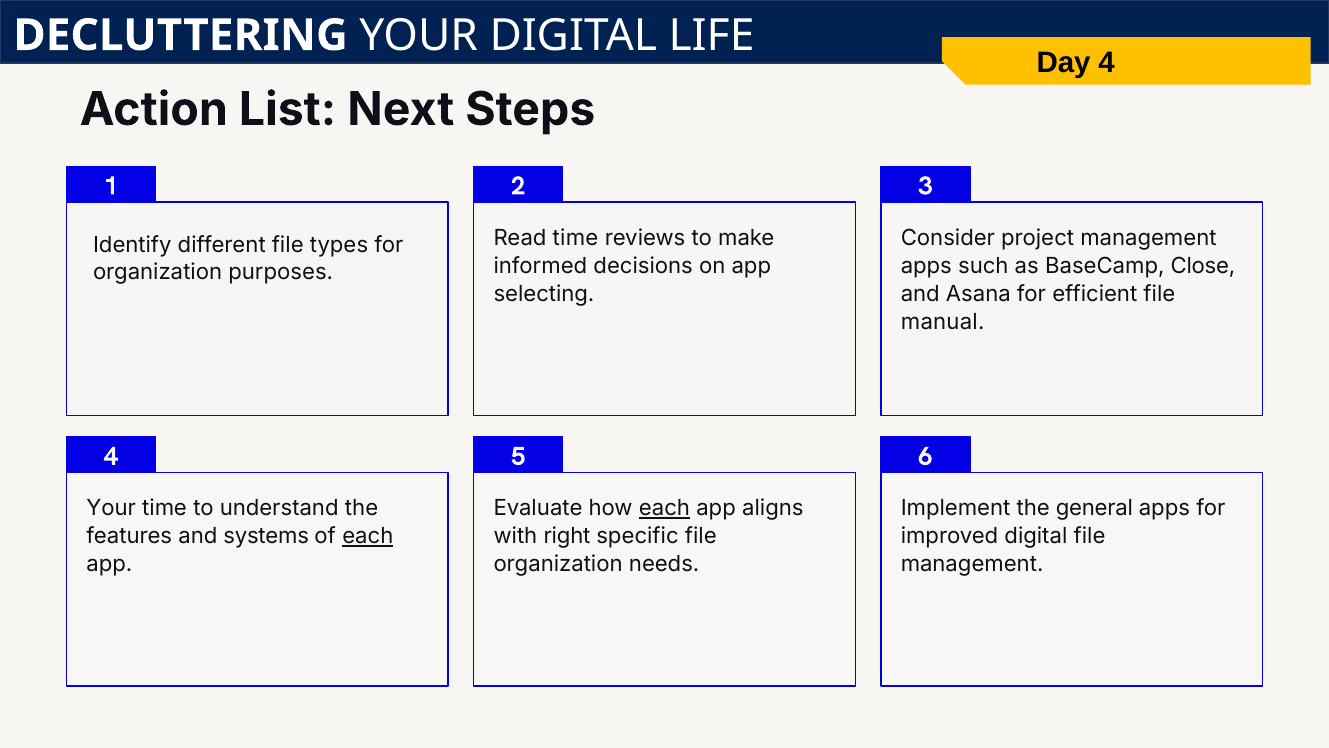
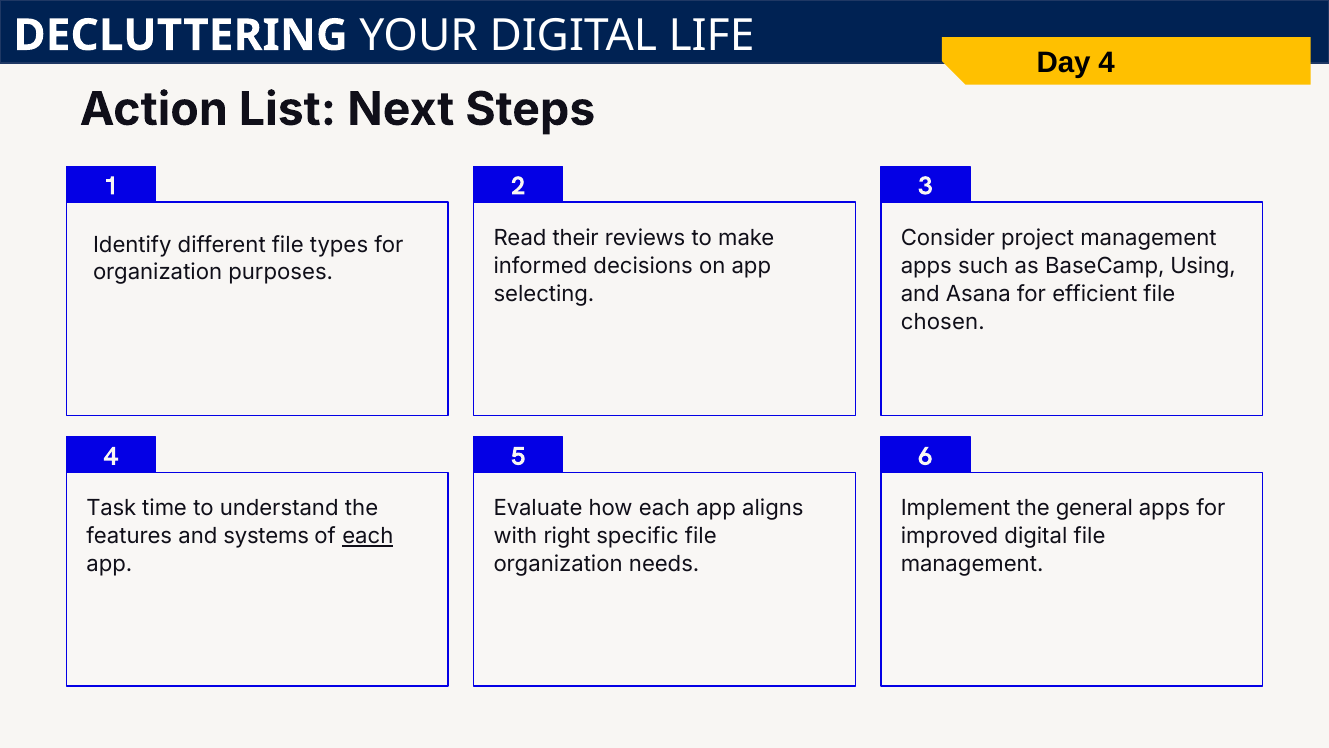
Read time: time -> their
Close: Close -> Using
manual: manual -> chosen
Your at (111, 508): Your -> Task
each at (664, 508) underline: present -> none
